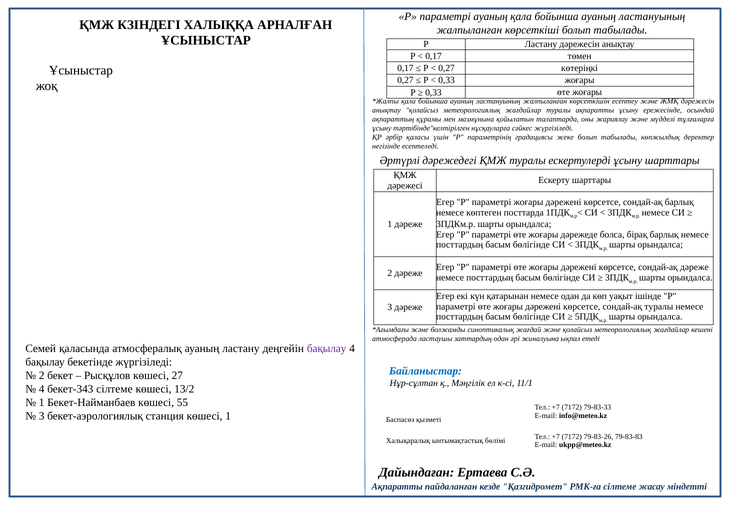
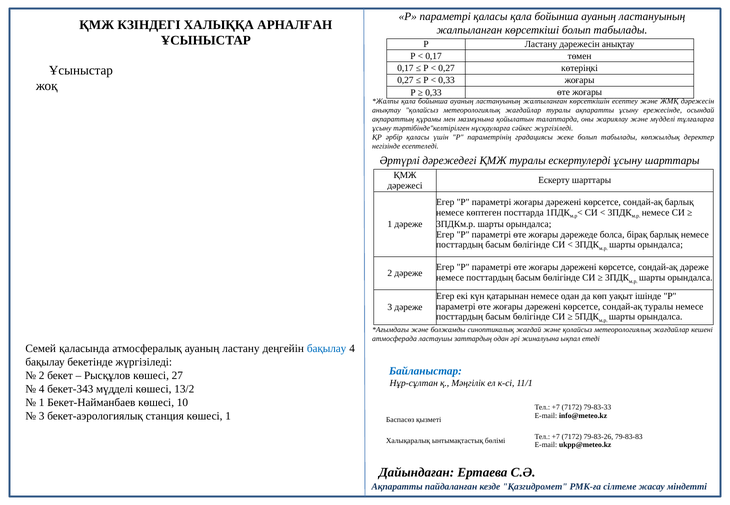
параметрі ауаның: ауаның -> қаласы
бақылау at (327, 349) colour: purple -> blue
бекет-343 сілтеме: сілтеме -> мүдделі
55: 55 -> 10
